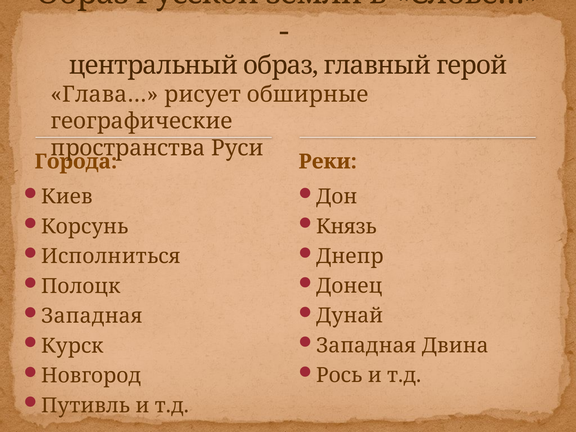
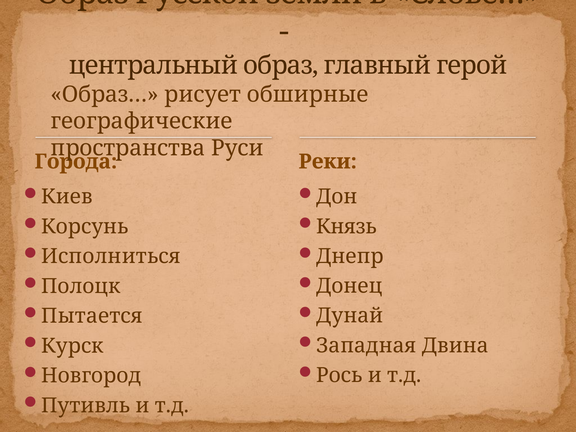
Глава…: Глава… -> Образ…
Западная at (92, 316): Западная -> Пытается
